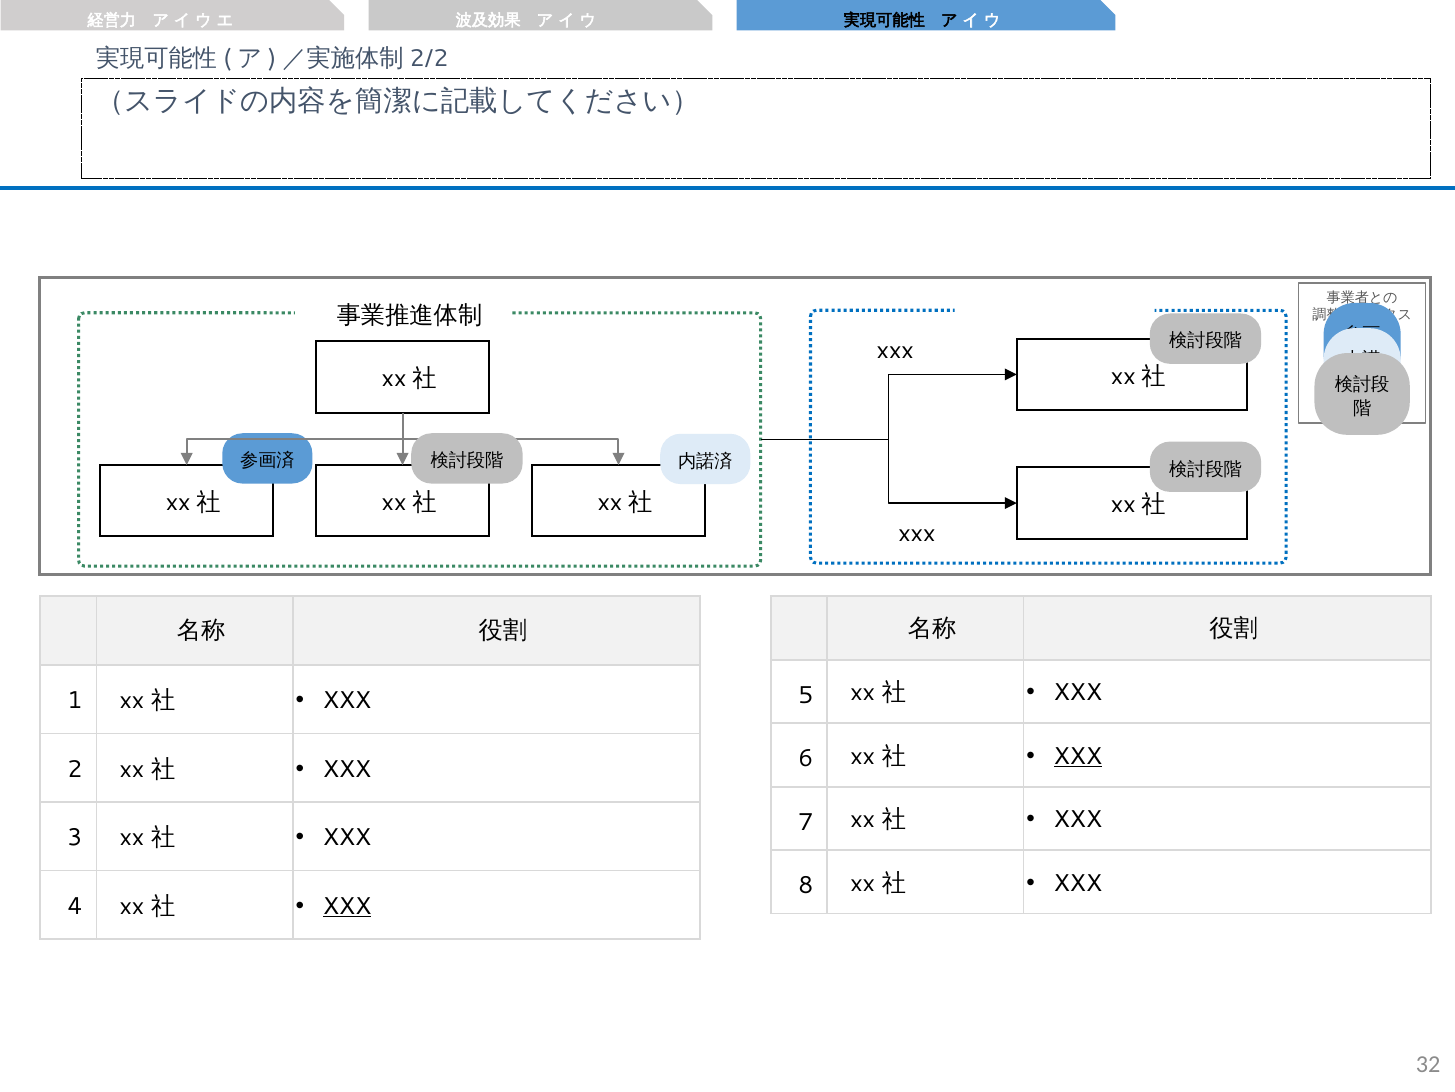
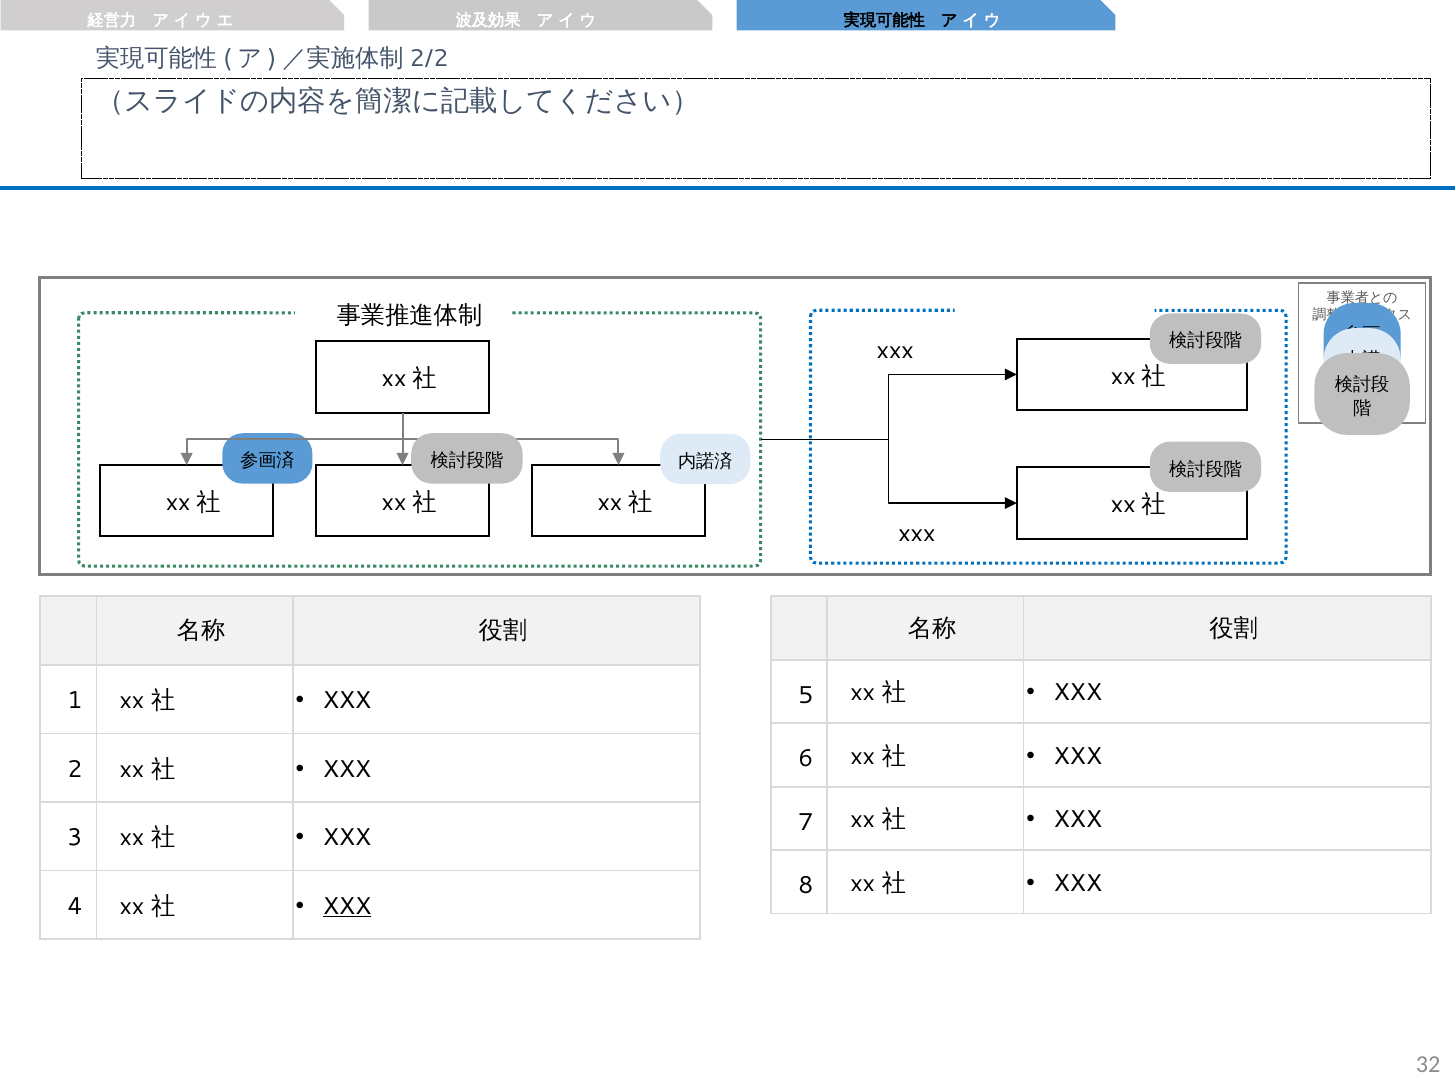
XXX at (1078, 756) underline: present -> none
